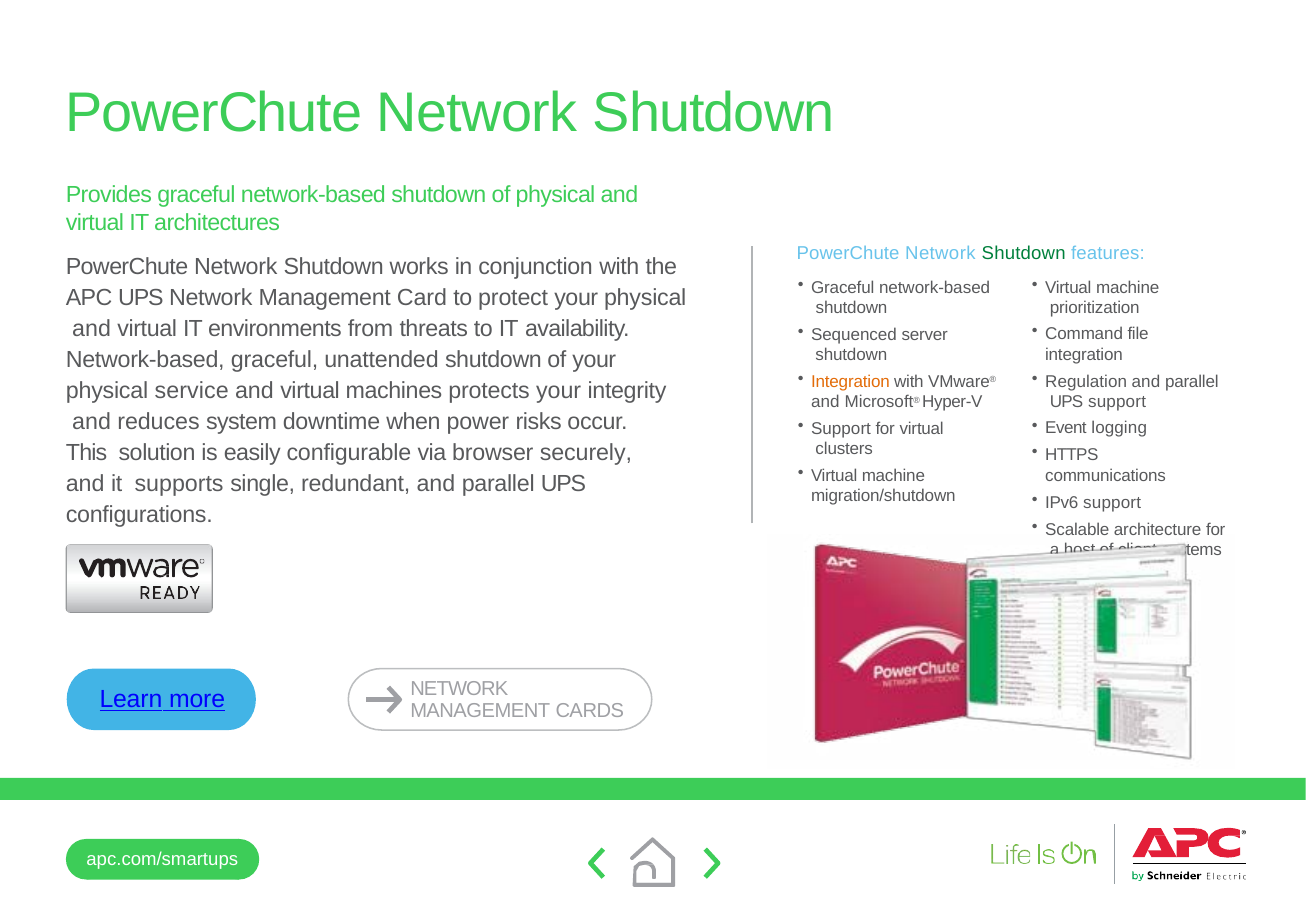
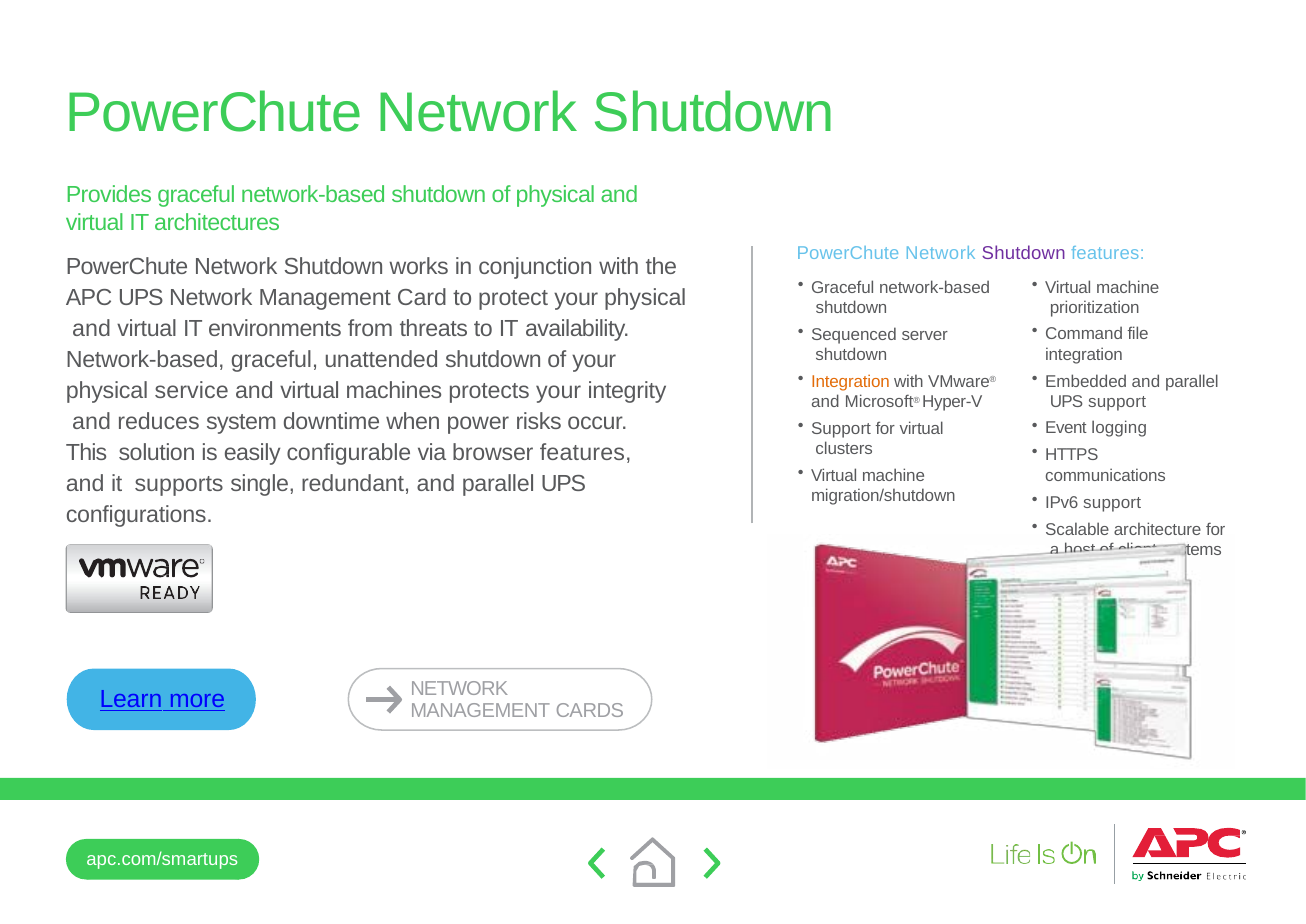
Shutdown at (1024, 253) colour: green -> purple
Regulation: Regulation -> Embedded
browser securely: securely -> features
